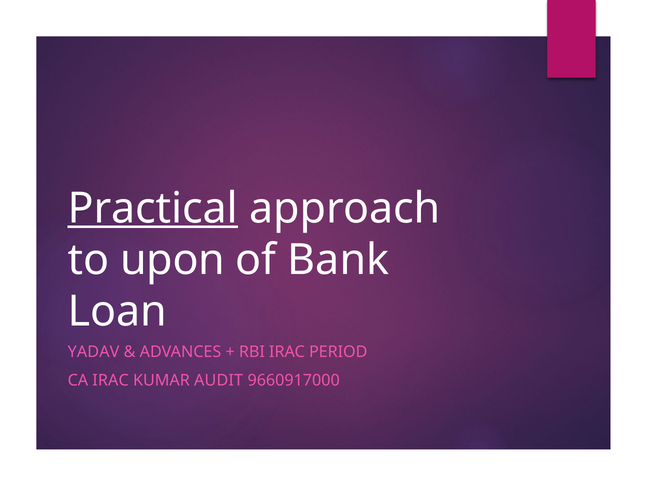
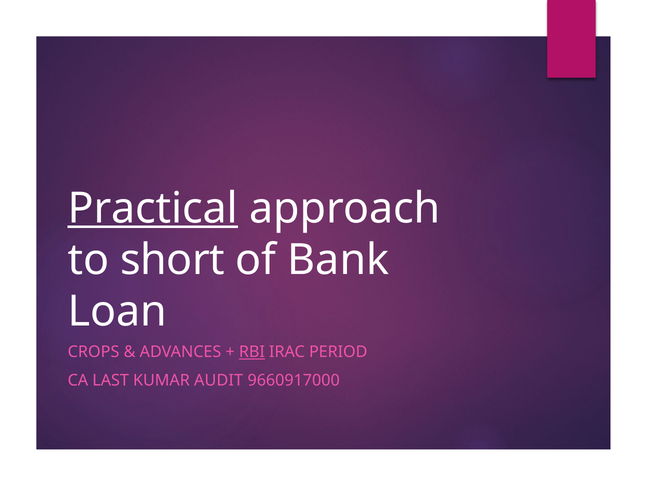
upon: upon -> short
YADAV: YADAV -> CROPS
RBI underline: none -> present
CA IRAC: IRAC -> LAST
